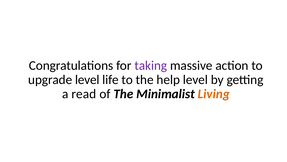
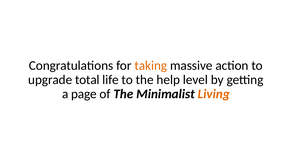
taking colour: purple -> orange
upgrade level: level -> total
read: read -> page
